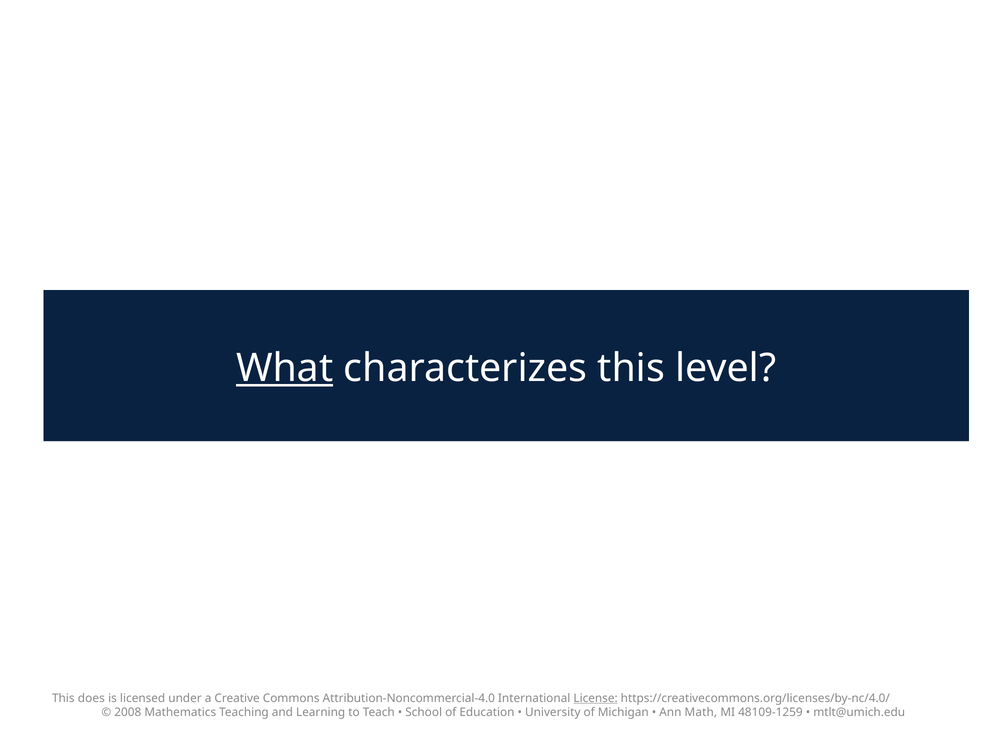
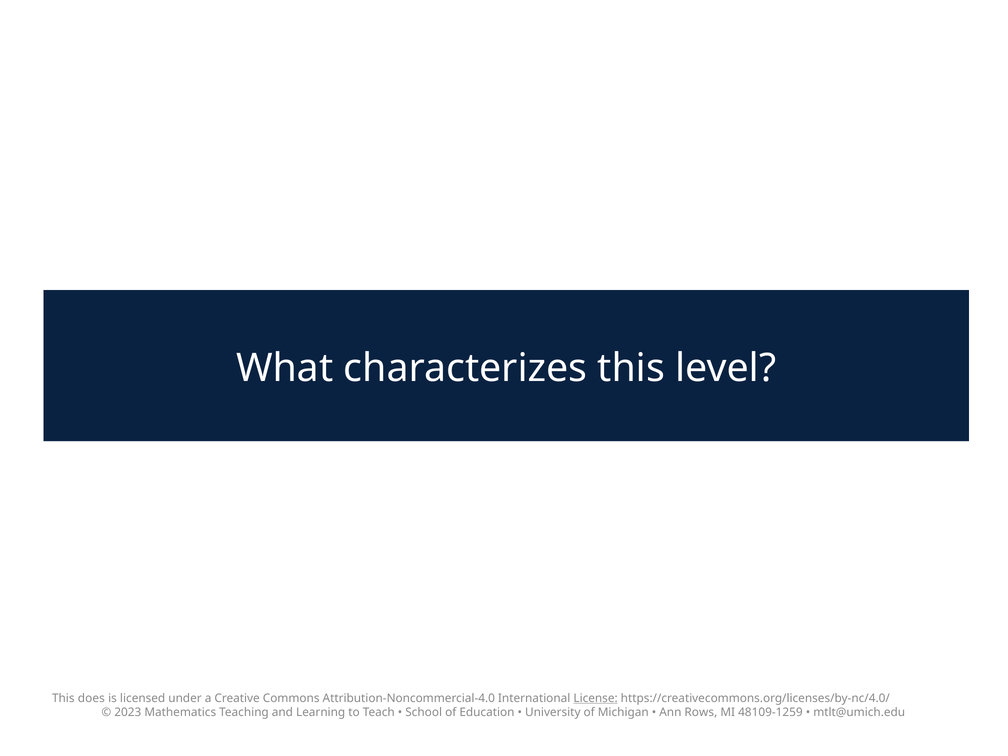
What underline: present -> none
2008: 2008 -> 2023
Math: Math -> Rows
